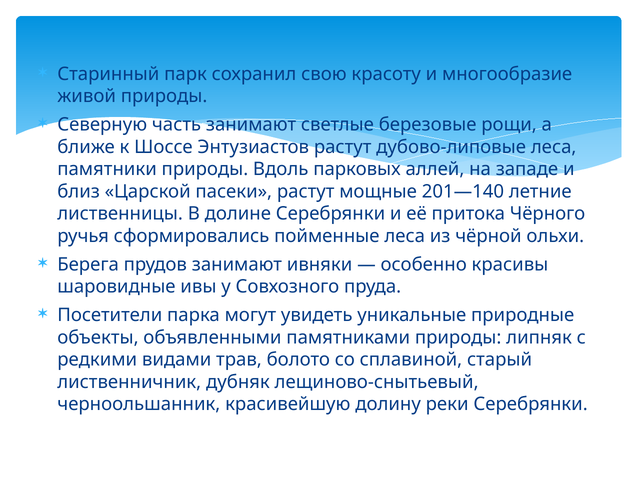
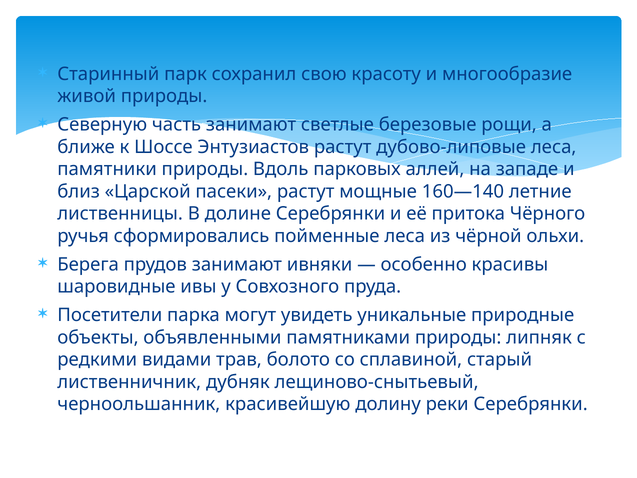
201—140: 201—140 -> 160—140
